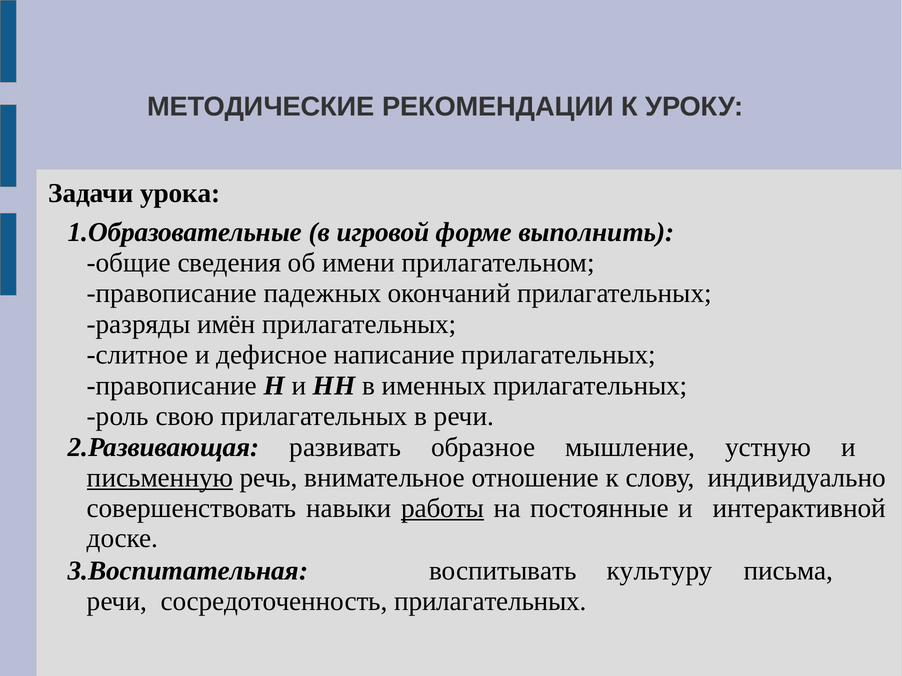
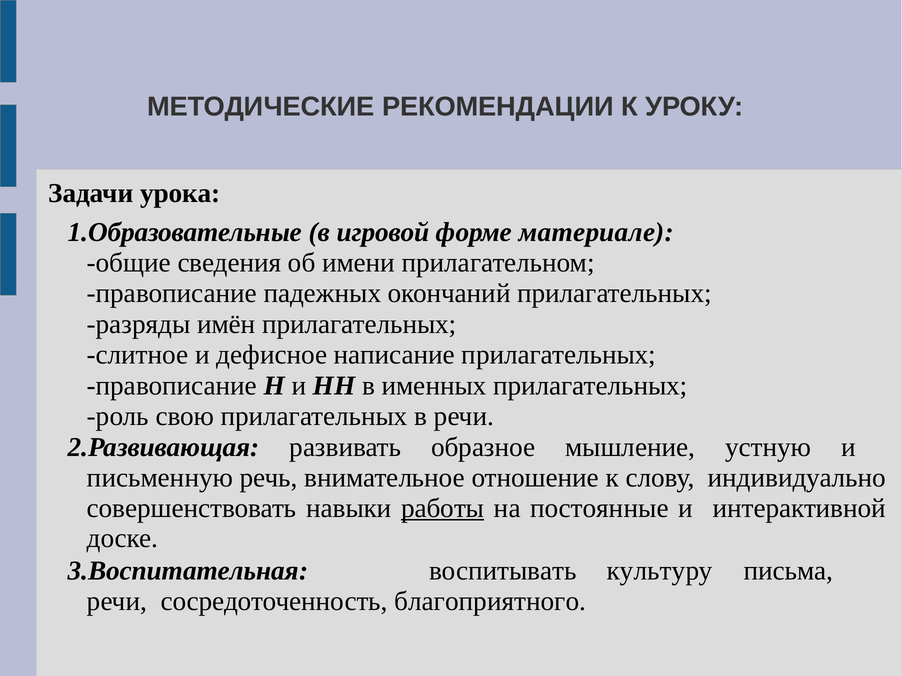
выполнить: выполнить -> материале
письменную underline: present -> none
сосредоточенность прилагательных: прилагательных -> благоприятного
